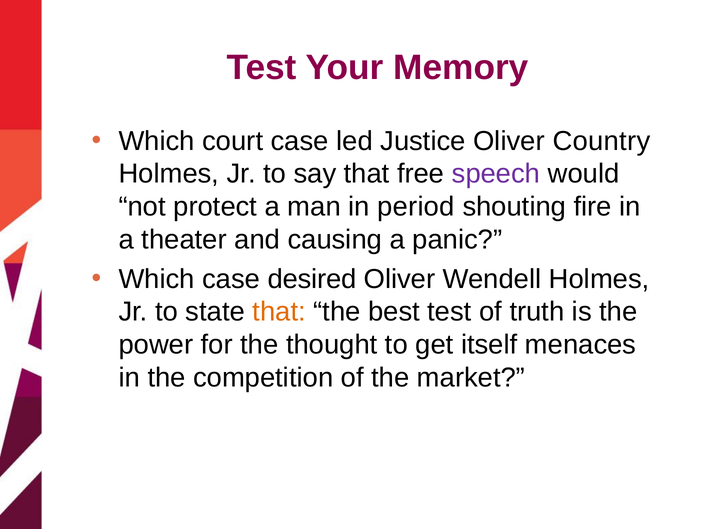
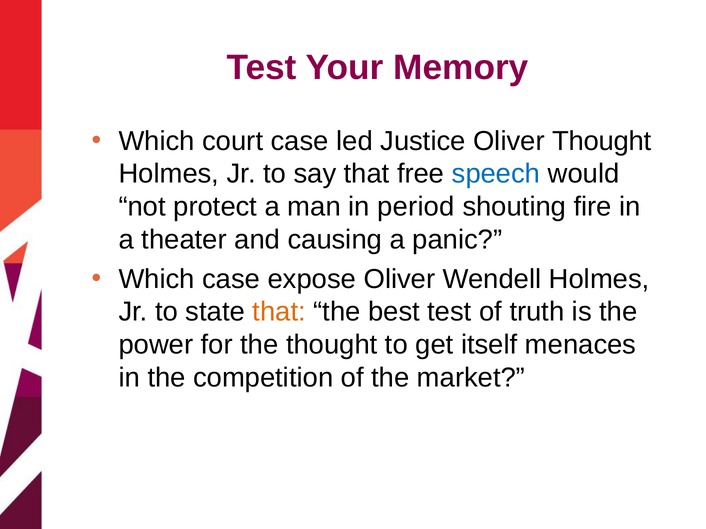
Oliver Country: Country -> Thought
speech colour: purple -> blue
desired: desired -> expose
